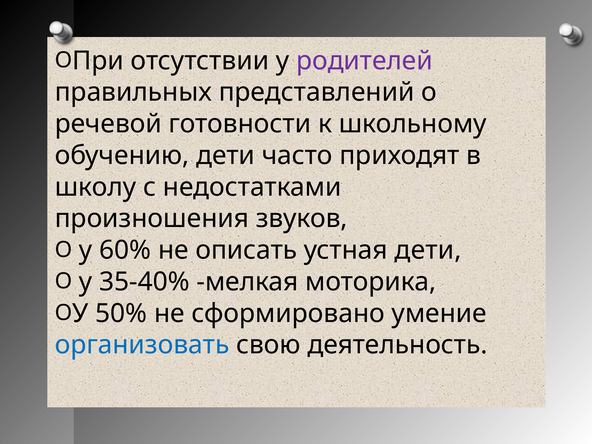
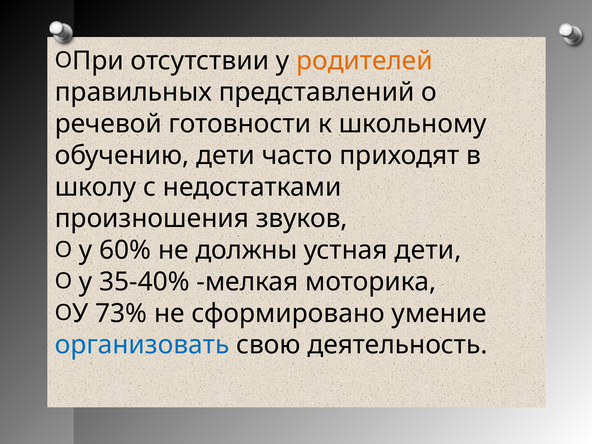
родителей colour: purple -> orange
описать: описать -> должны
50%: 50% -> 73%
